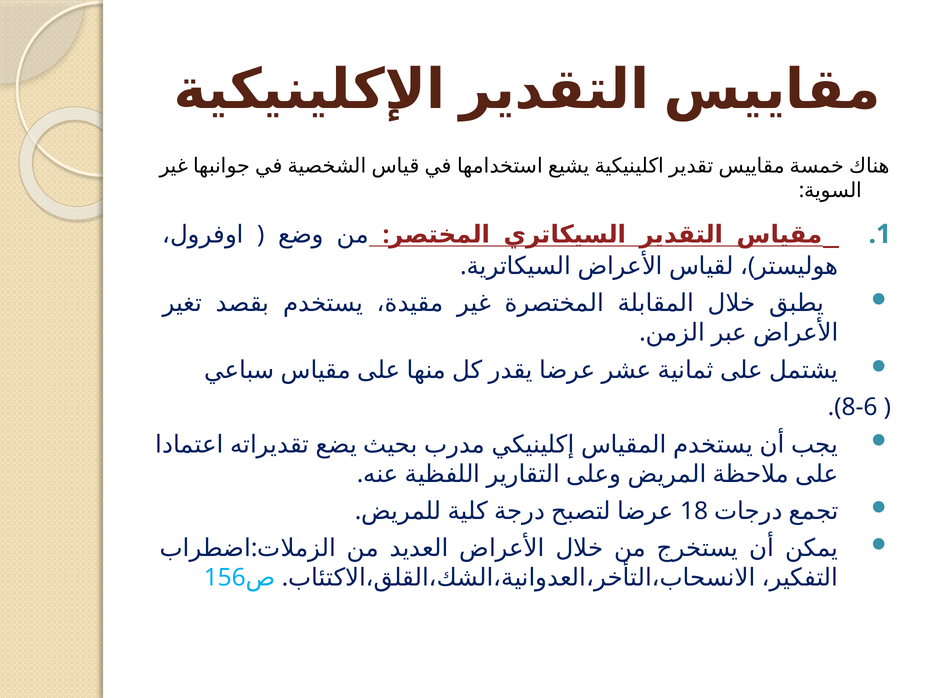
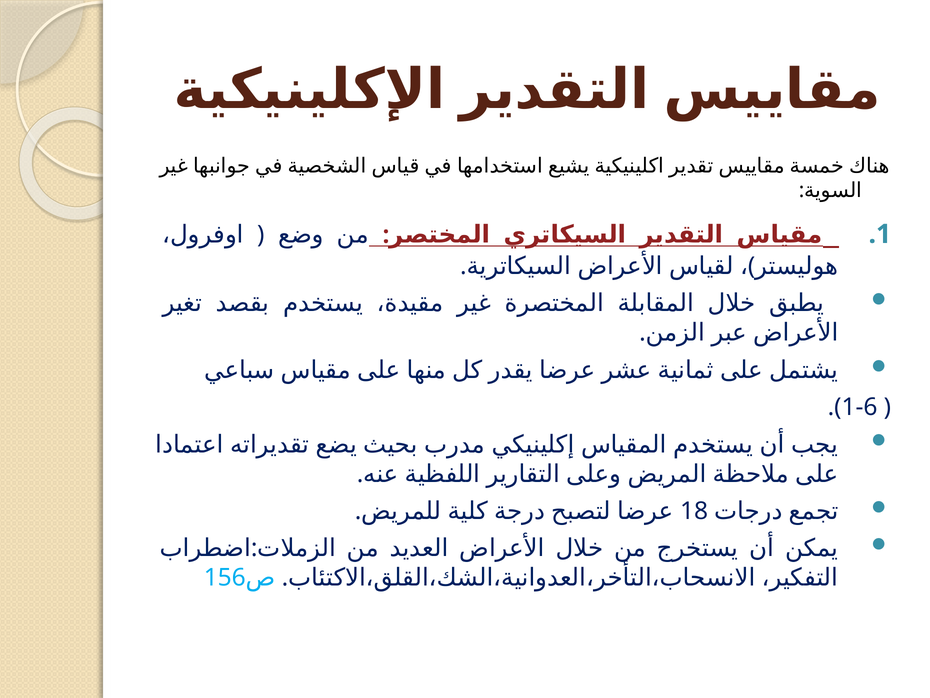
8-6: 8-6 -> 1-6
